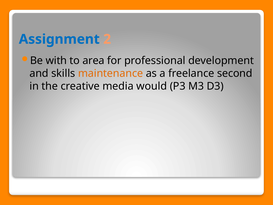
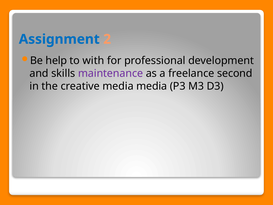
with: with -> help
area: area -> with
maintenance colour: orange -> purple
media would: would -> media
